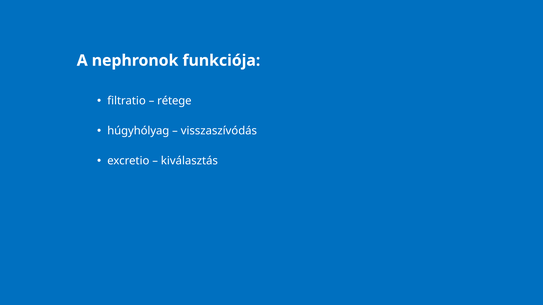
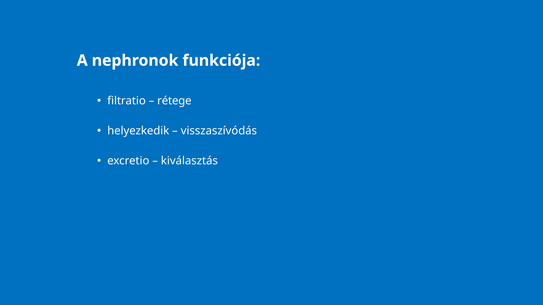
húgyhólyag: húgyhólyag -> helyezkedik
